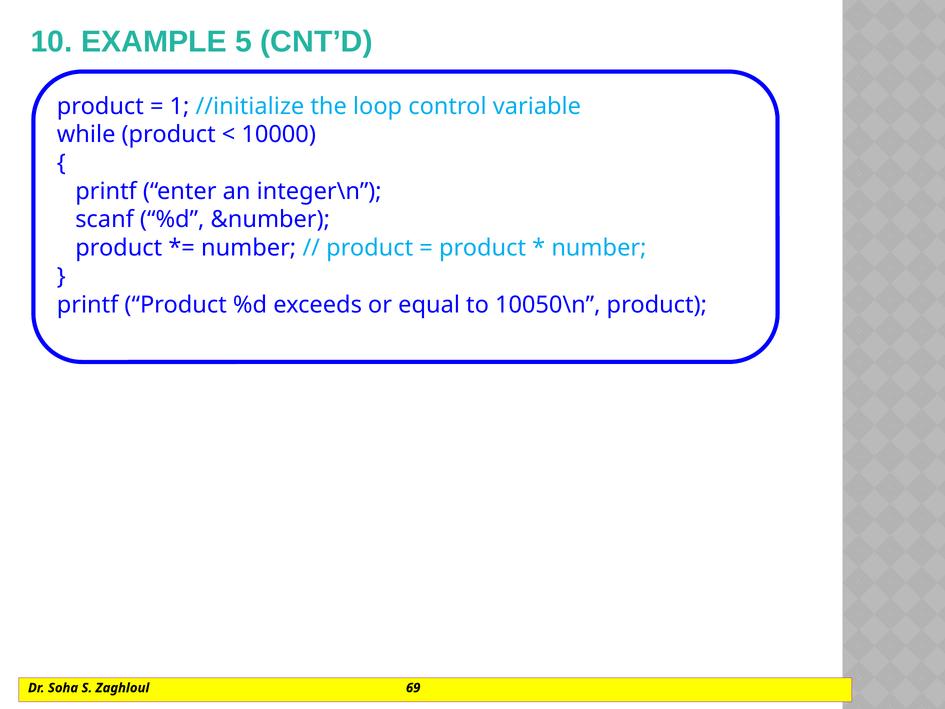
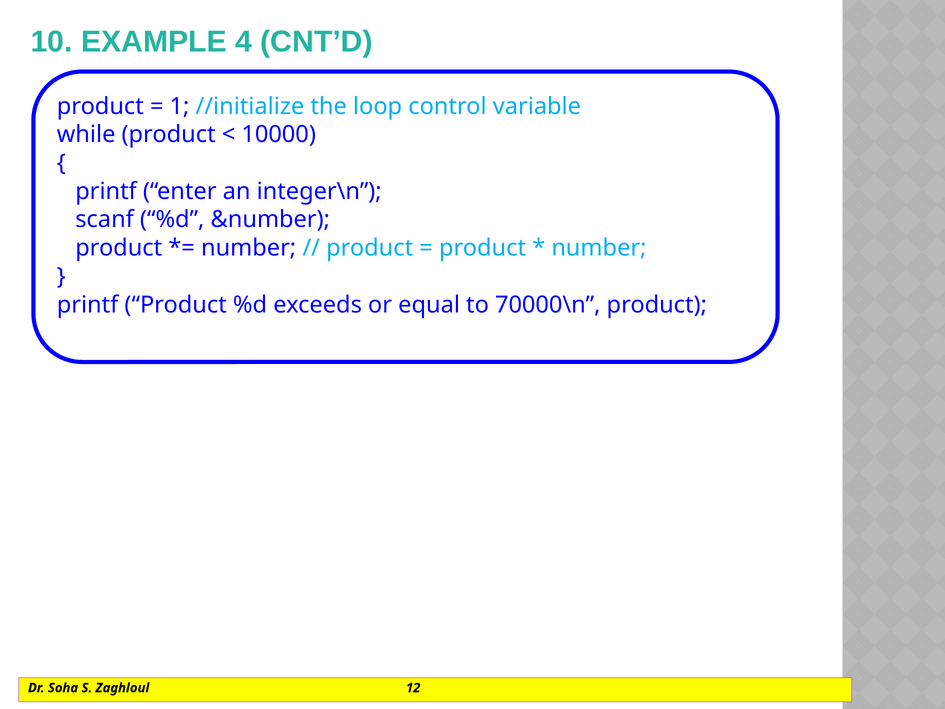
5: 5 -> 4
10050\n: 10050\n -> 70000\n
69: 69 -> 12
